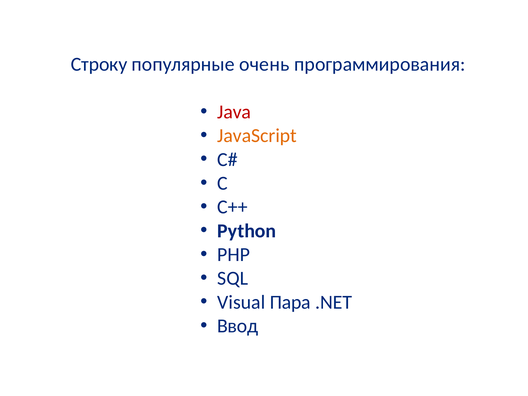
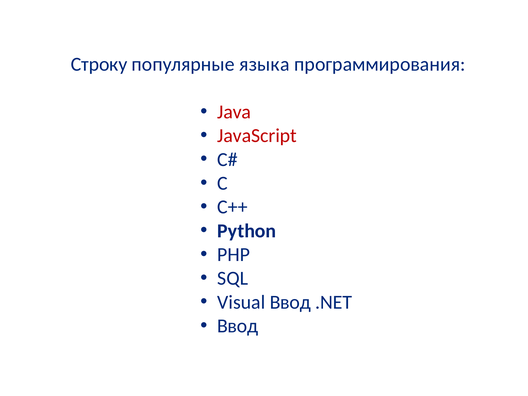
очень: очень -> языка
JavaScript colour: orange -> red
Visual Пара: Пара -> Ввод
